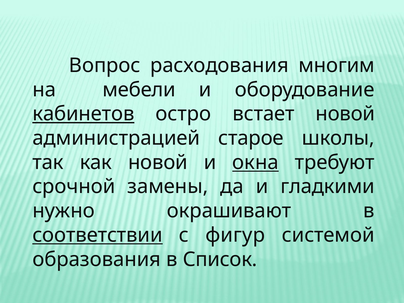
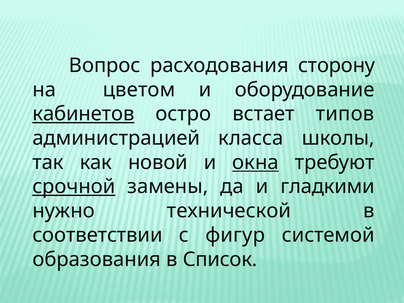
многим: многим -> сторону
мебели: мебели -> цветом
встает новой: новой -> типов
старое: старое -> класса
срочной underline: none -> present
окрашивают: окрашивают -> технической
соответствии underline: present -> none
